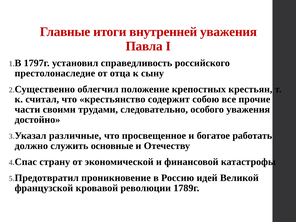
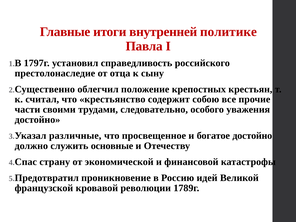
внутренней уважения: уважения -> политике
богатое работать: работать -> достойно
